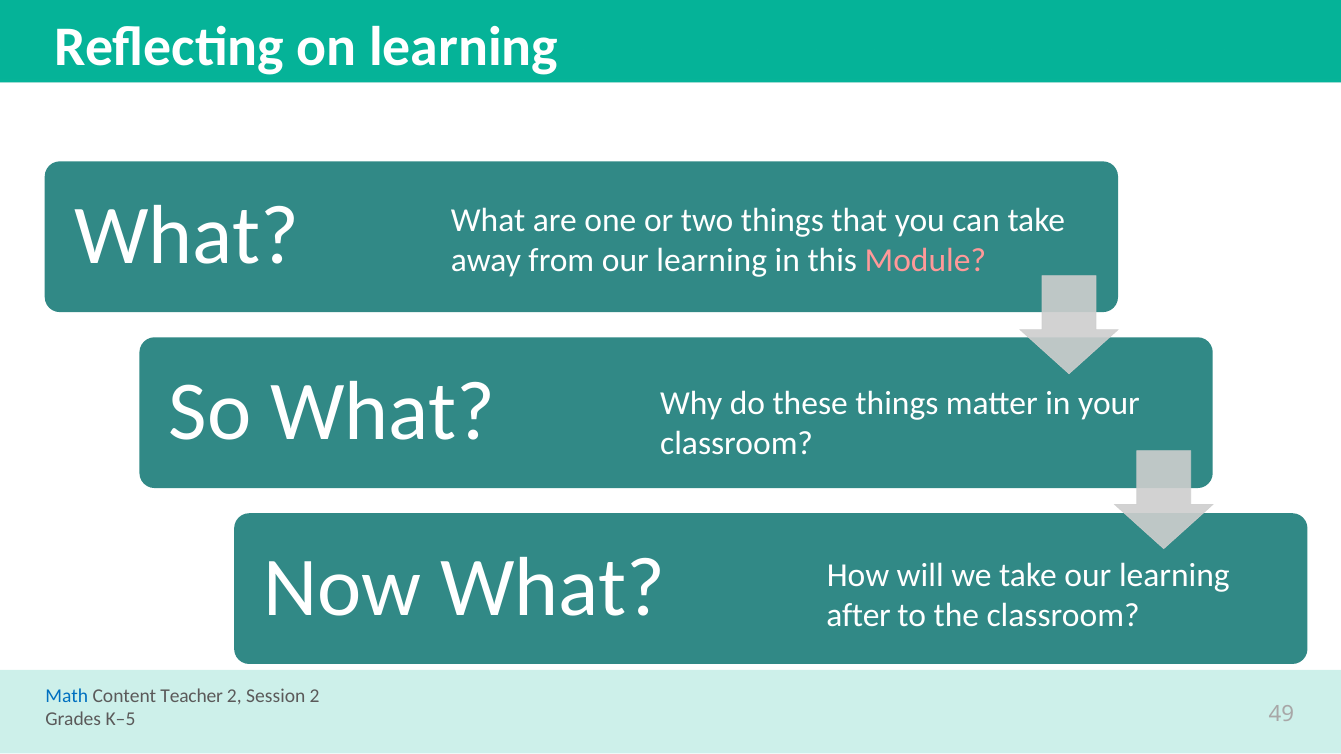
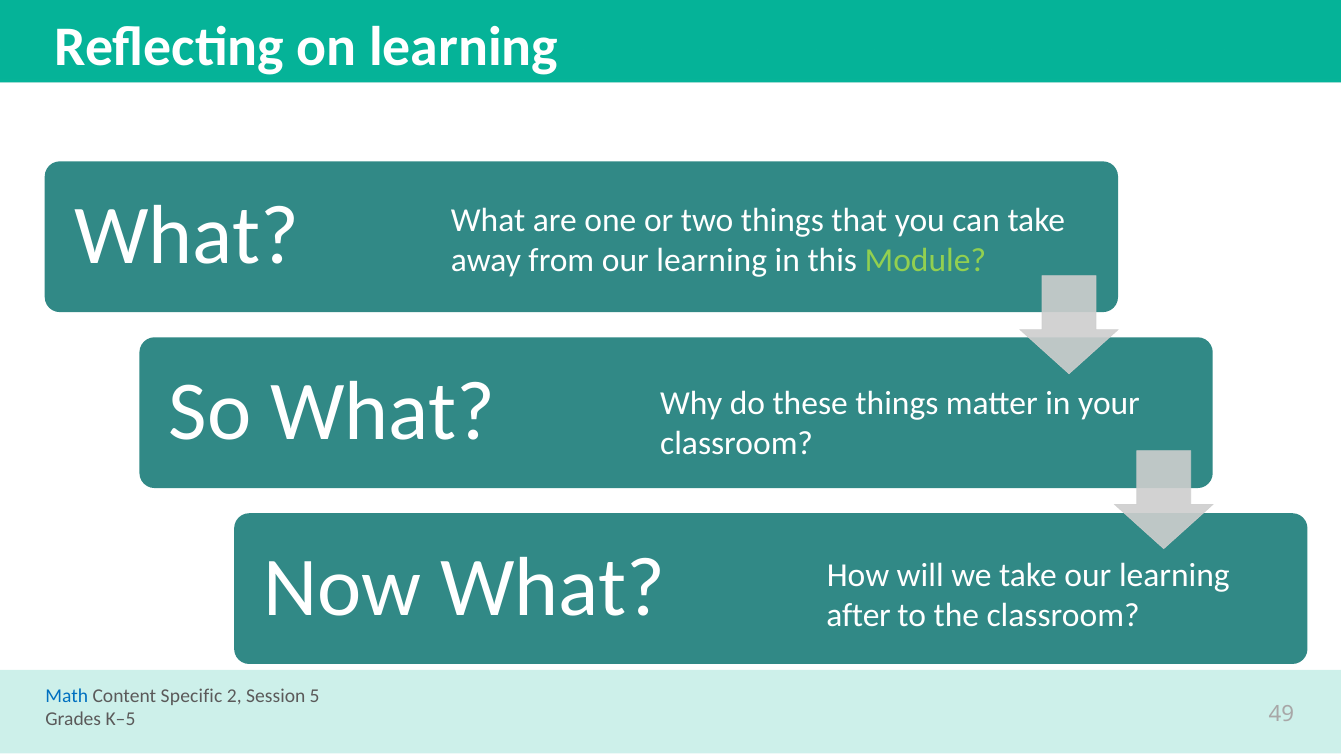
Module colour: pink -> light green
Teacher: Teacher -> Specific
Session 2: 2 -> 5
